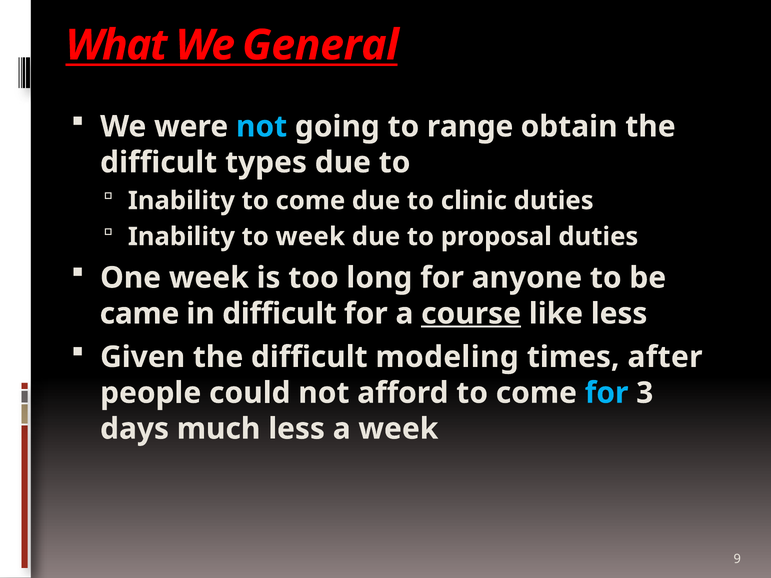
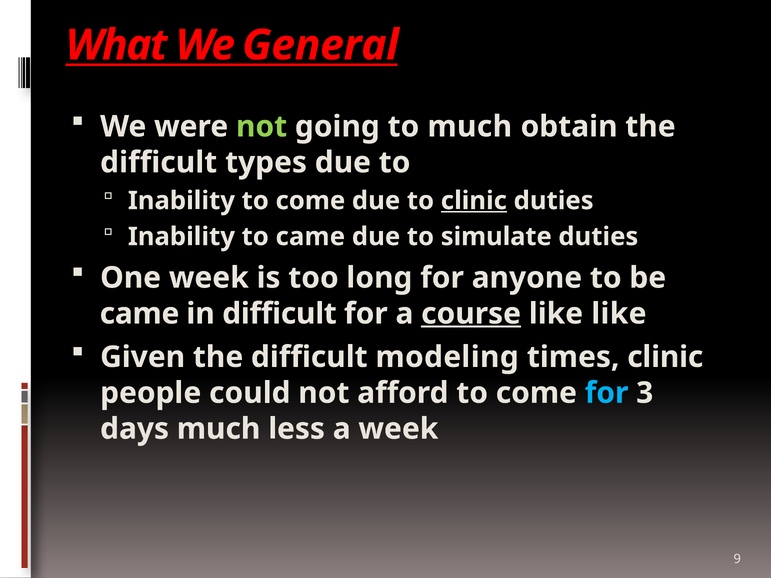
not at (262, 127) colour: light blue -> light green
to range: range -> much
clinic at (474, 201) underline: none -> present
to week: week -> came
proposal: proposal -> simulate
like less: less -> like
times after: after -> clinic
